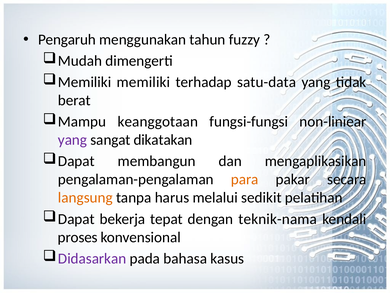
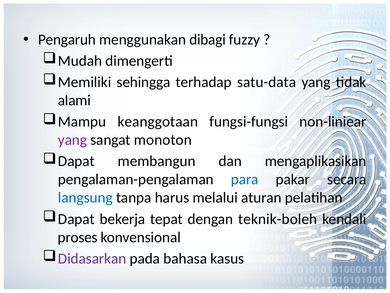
tahun: tahun -> dibagi
Memiliki memiliki: memiliki -> sehingga
berat: berat -> alami
dikatakan: dikatakan -> monoton
para colour: orange -> blue
langsung colour: orange -> blue
sedikit: sedikit -> aturan
teknik-nama: teknik-nama -> teknik-boleh
